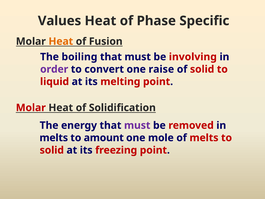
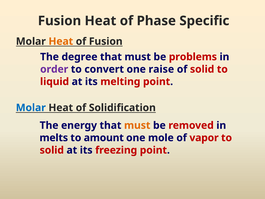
Values at (60, 21): Values -> Fusion
boiling: boiling -> degree
involving: involving -> problems
Molar at (31, 108) colour: red -> blue
must at (137, 125) colour: purple -> orange
of melts: melts -> vapor
